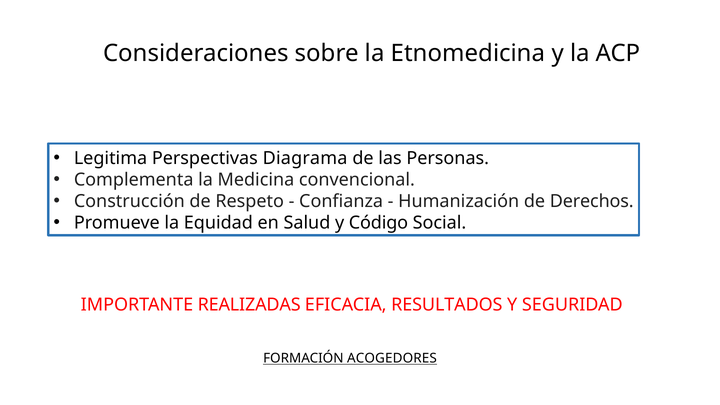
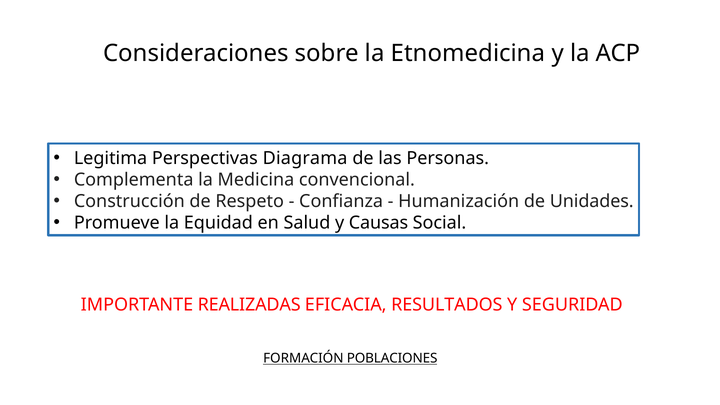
Derechos: Derechos -> Unidades
Código: Código -> Causas
ACOGEDORES: ACOGEDORES -> POBLACIONES
